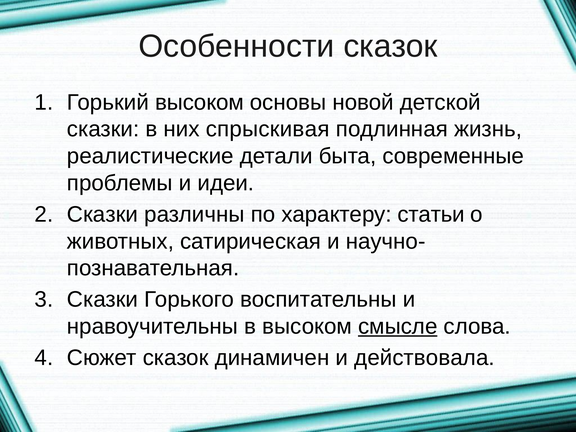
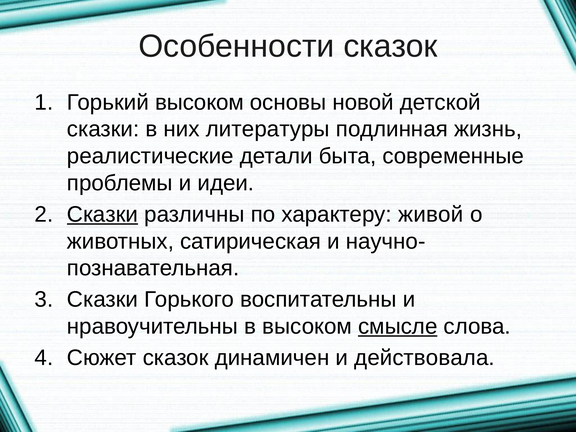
спрыскивая: спрыскивая -> литературы
Сказки at (103, 214) underline: none -> present
статьи: статьи -> живой
